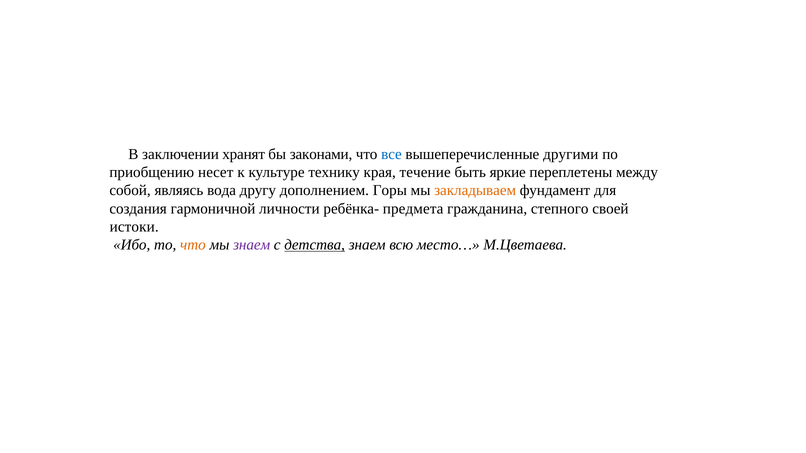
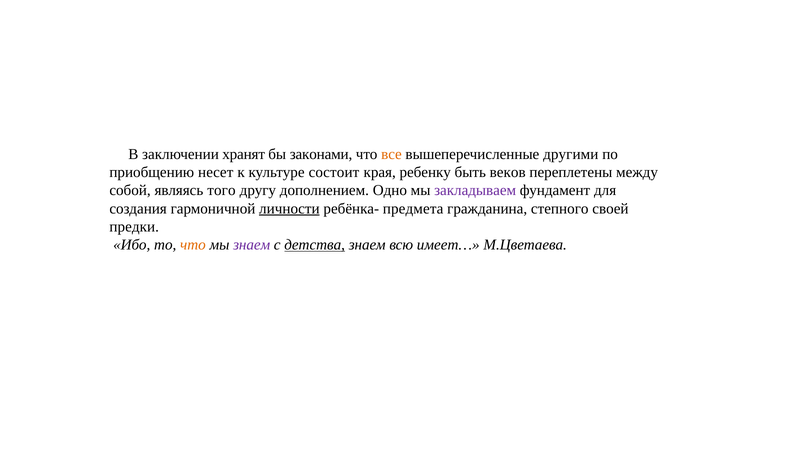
все colour: blue -> orange
технику: технику -> состоит
течение: течение -> ребенку
яркие: яркие -> веков
вода: вода -> того
Горы: Горы -> Одно
закладываем colour: orange -> purple
личности underline: none -> present
истоки: истоки -> предки
место…: место… -> имеет…
